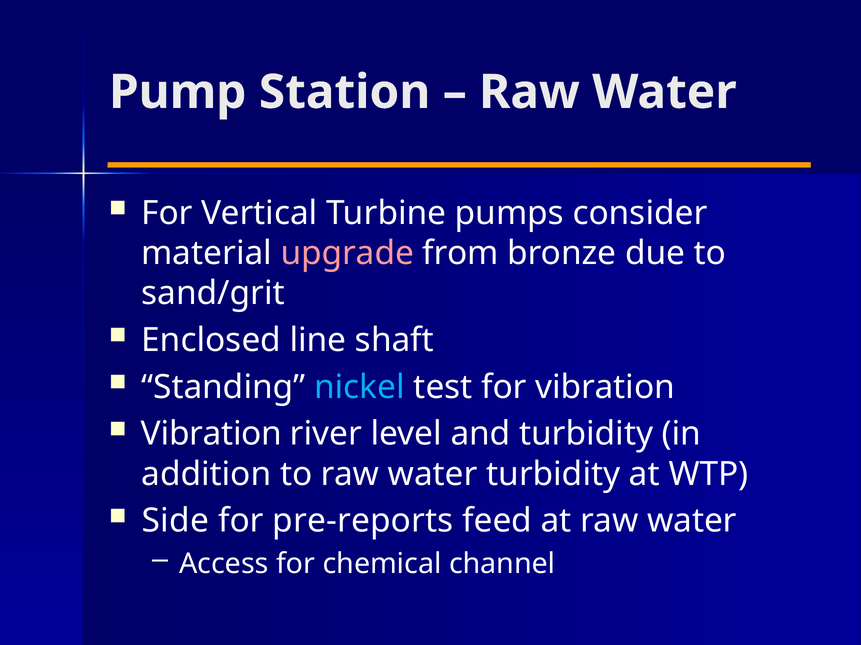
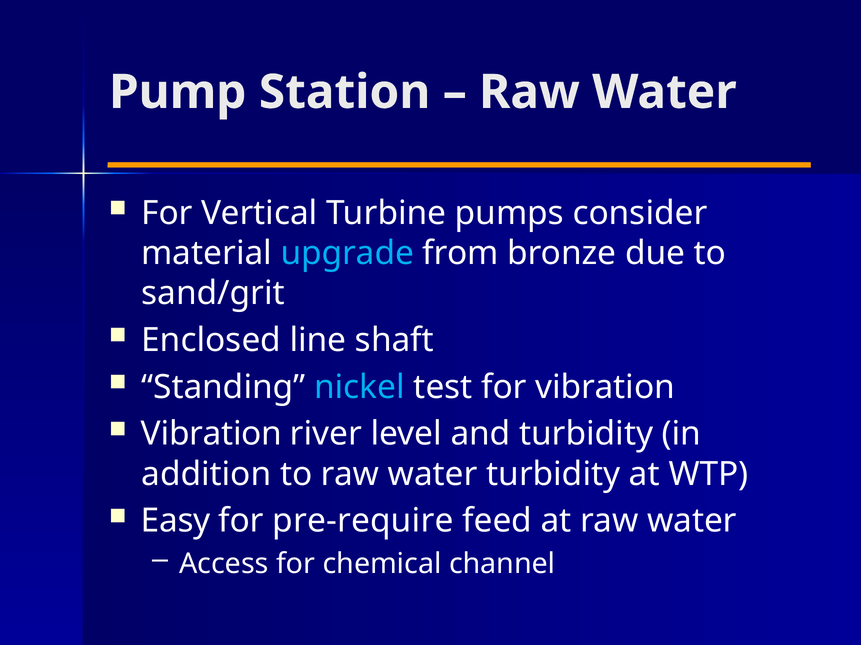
upgrade colour: pink -> light blue
Side: Side -> Easy
pre-reports: pre-reports -> pre-require
